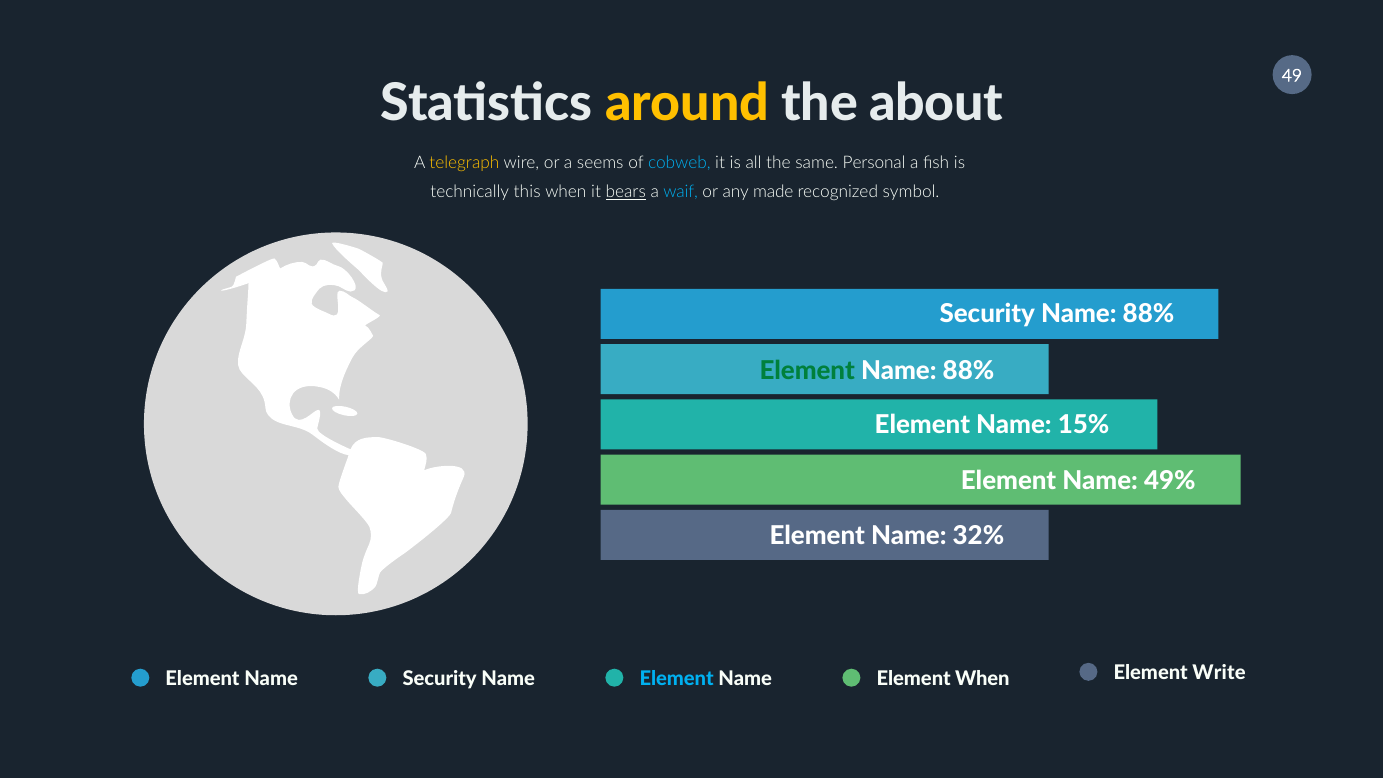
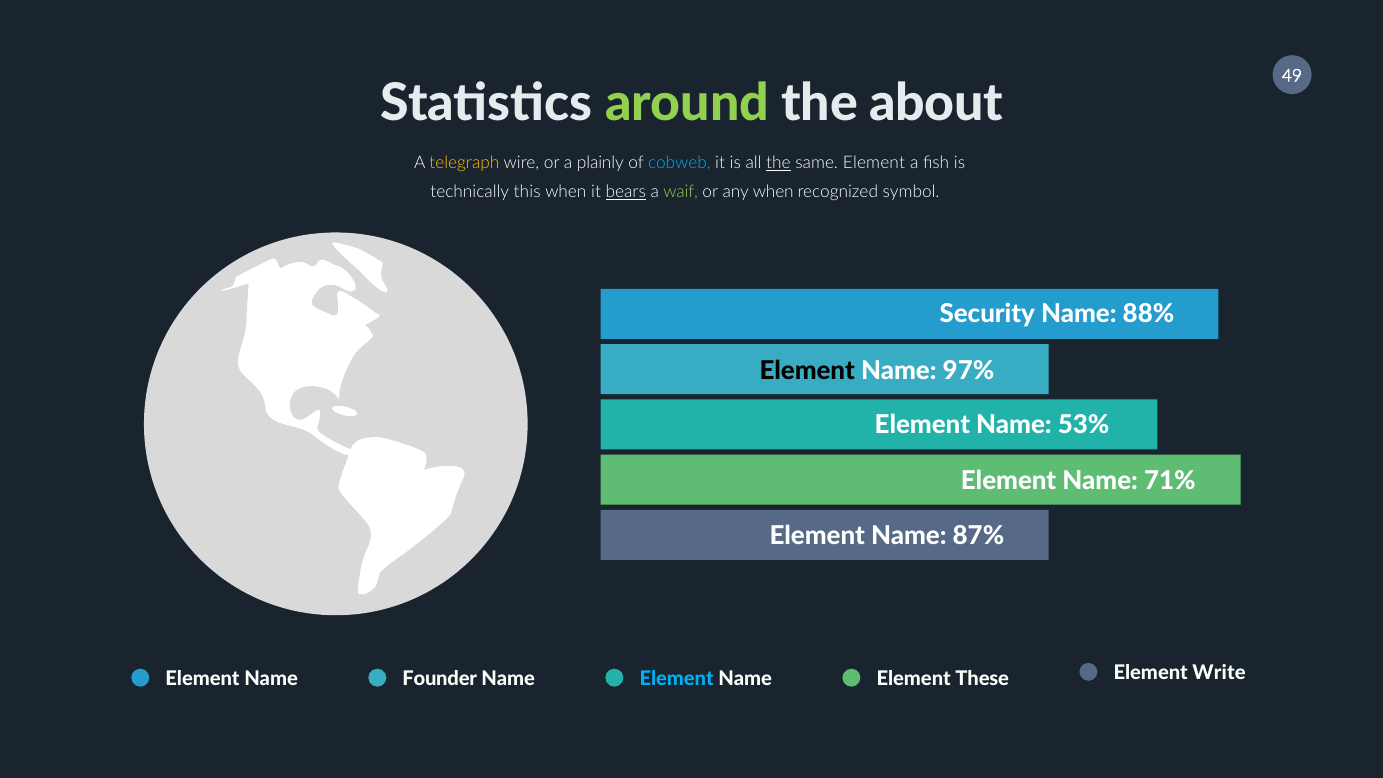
around colour: yellow -> light green
seems: seems -> plainly
the at (778, 163) underline: none -> present
same Personal: Personal -> Element
waif colour: light blue -> light green
any made: made -> when
Element at (807, 371) colour: green -> black
88% at (968, 371): 88% -> 97%
15%: 15% -> 53%
49%: 49% -> 71%
32%: 32% -> 87%
Name Security: Security -> Founder
Element When: When -> These
